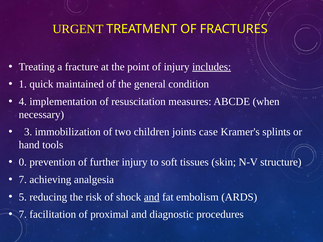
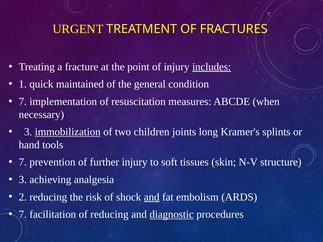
4 at (23, 102): 4 -> 7
immobilization underline: none -> present
case: case -> long
0 at (23, 162): 0 -> 7
7 at (23, 180): 7 -> 3
5: 5 -> 2
of proximal: proximal -> reducing
diagnostic underline: none -> present
